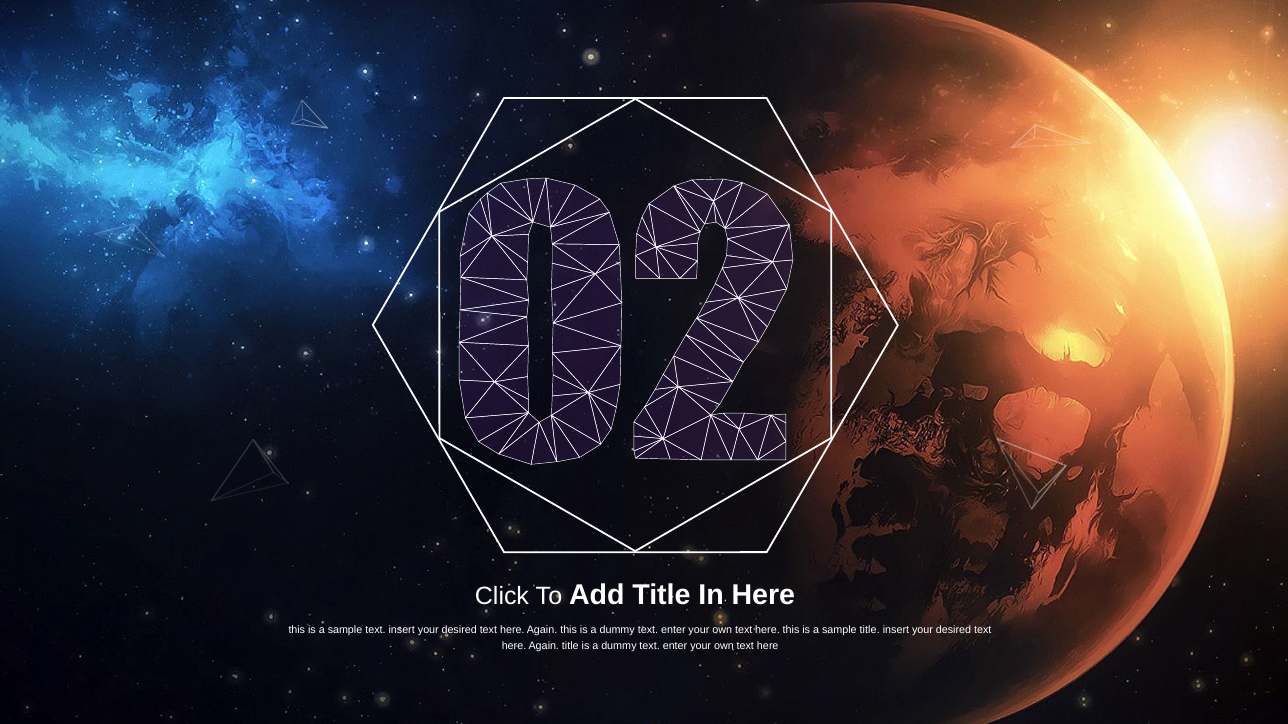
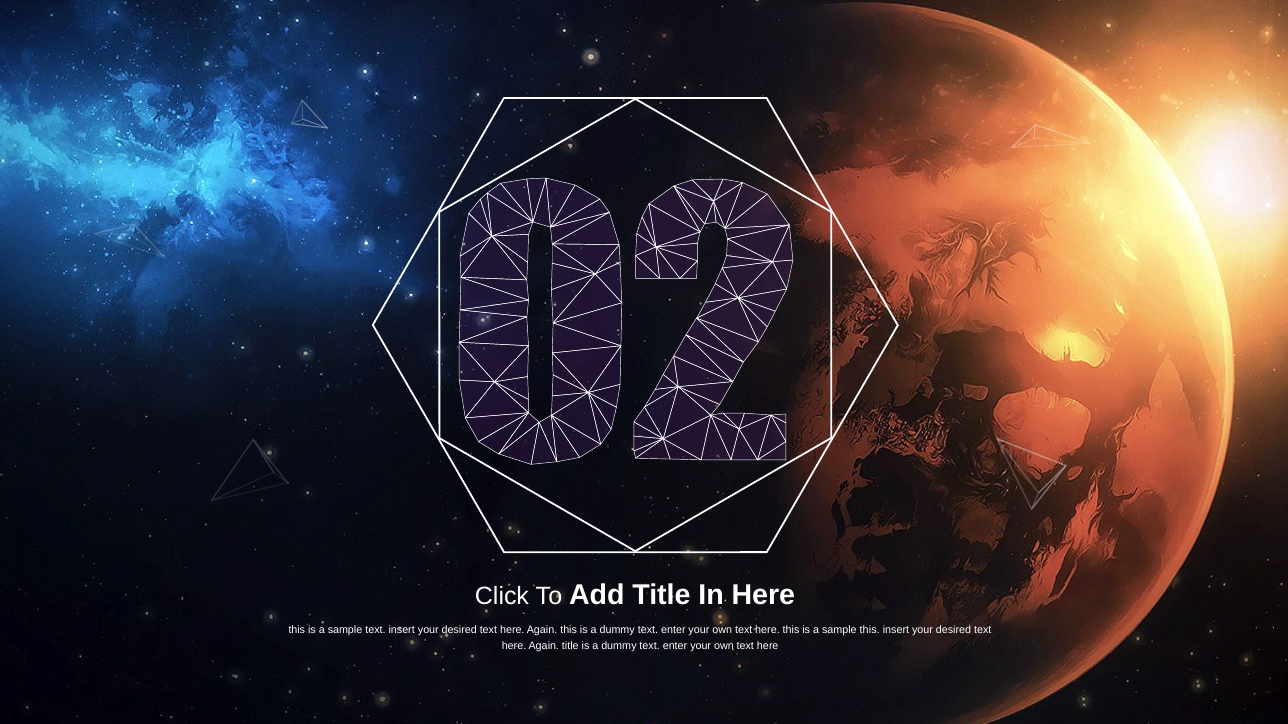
sample title: title -> this
